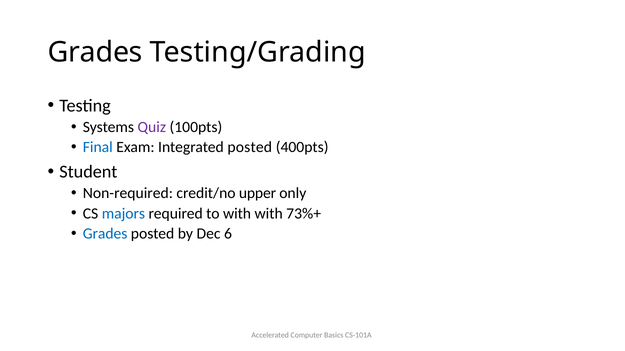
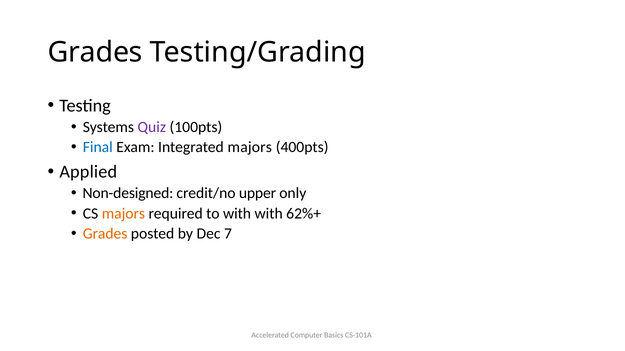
Integrated posted: posted -> majors
Student: Student -> Applied
Non-required: Non-required -> Non-designed
majors at (123, 214) colour: blue -> orange
73%+: 73%+ -> 62%+
Grades at (105, 234) colour: blue -> orange
6: 6 -> 7
